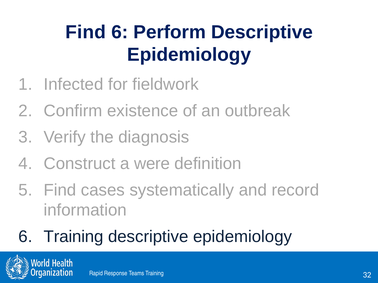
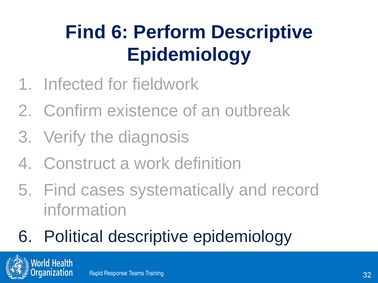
were: were -> work
6 Training: Training -> Political
